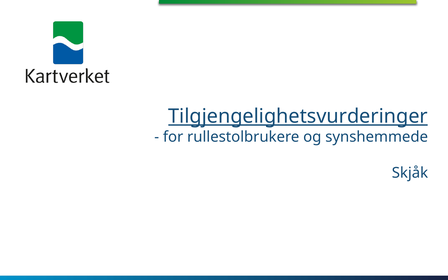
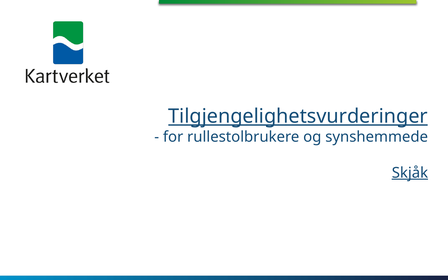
Skjåk underline: none -> present
